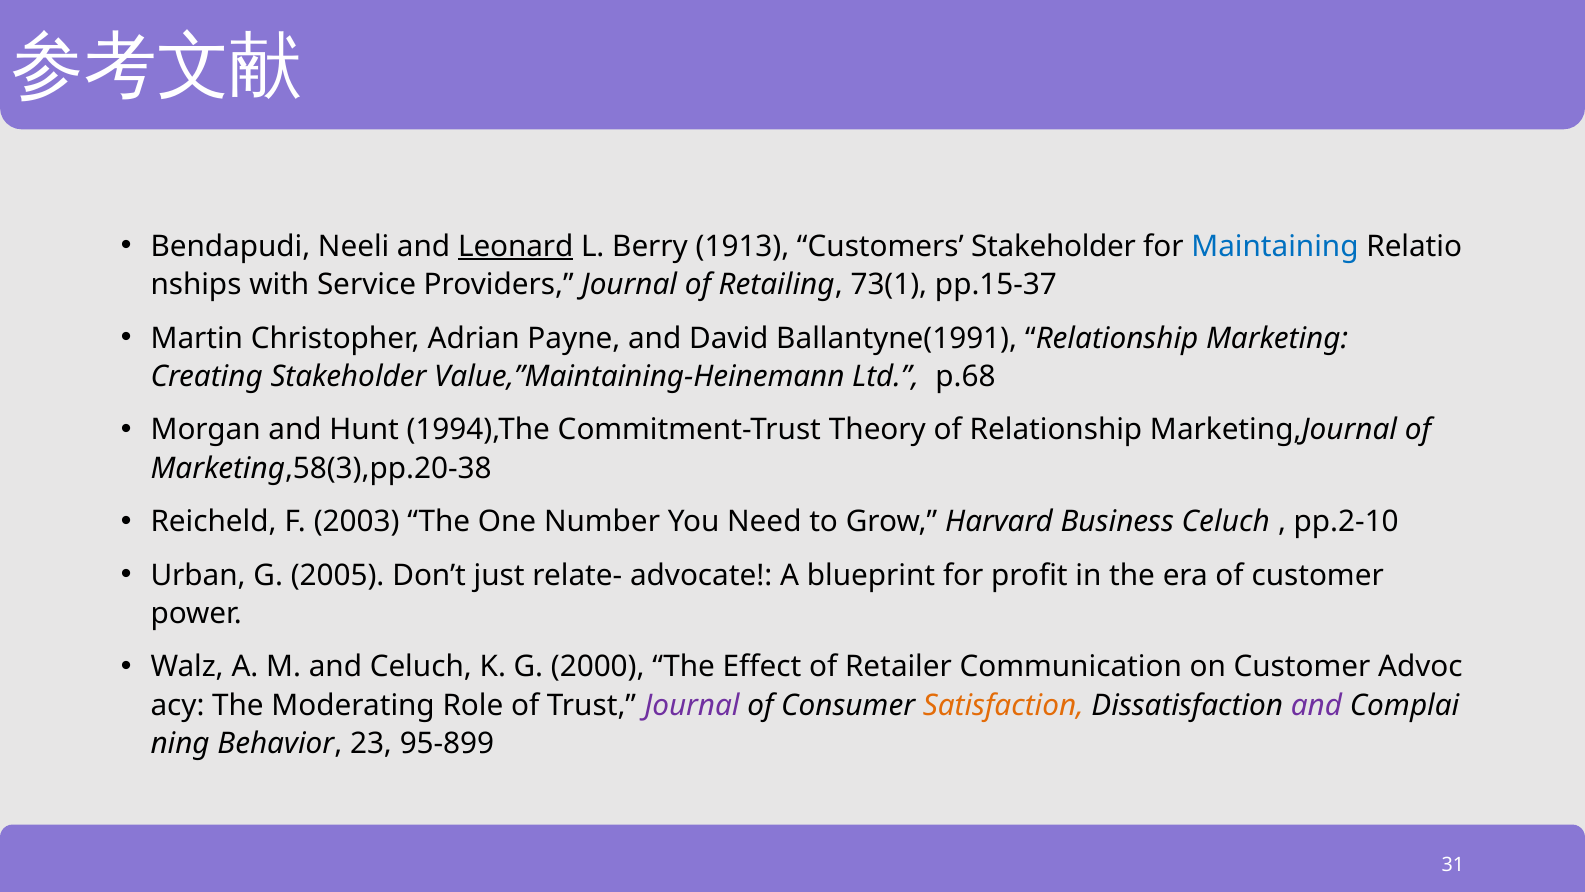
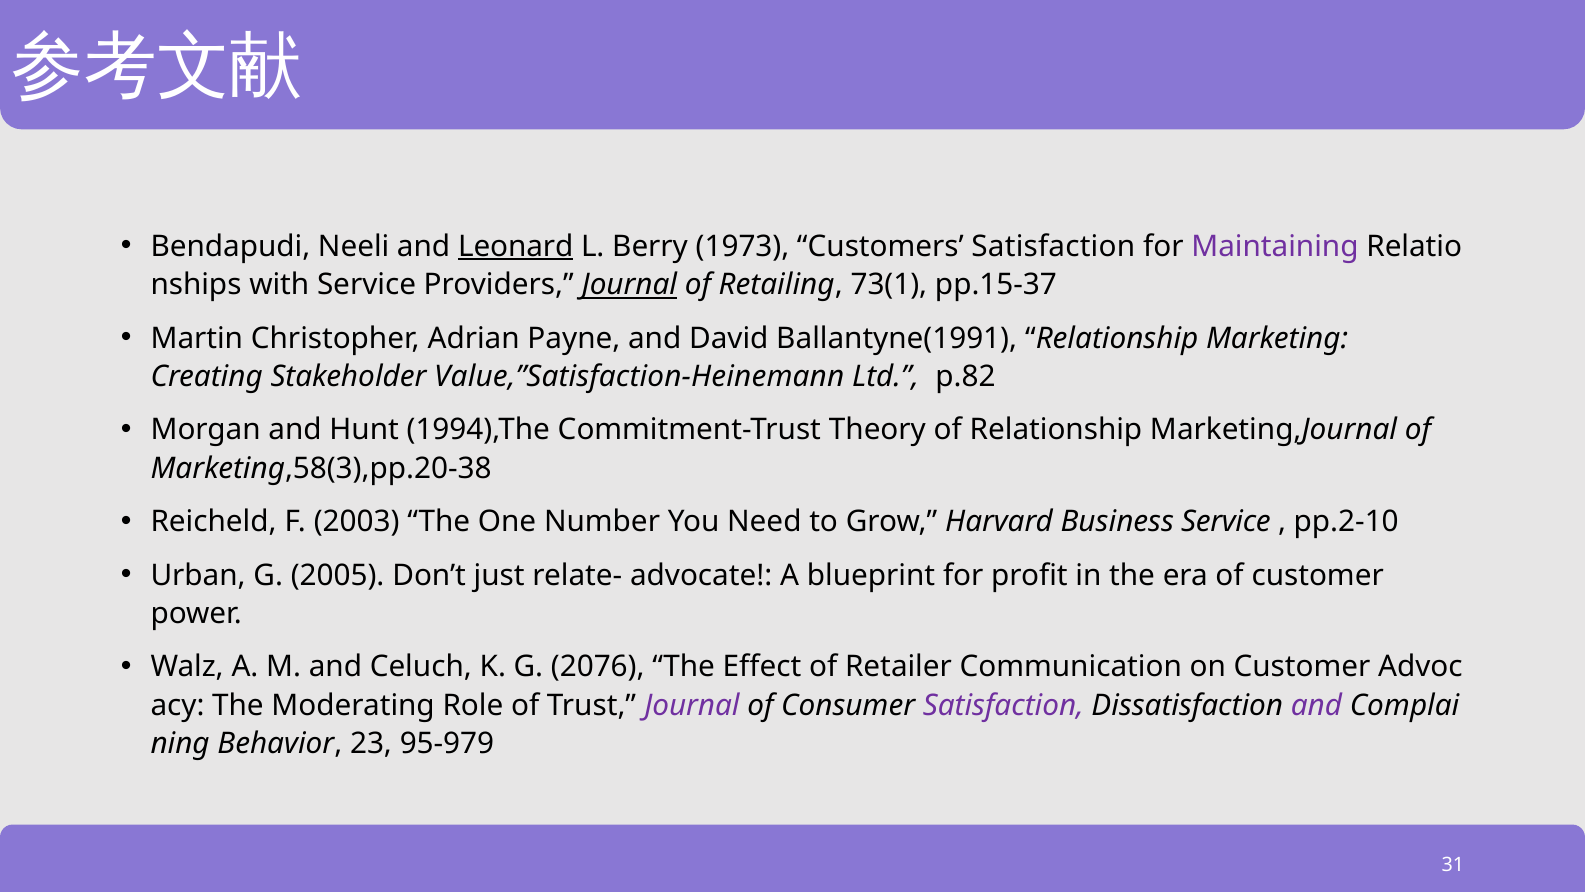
1913: 1913 -> 1973
Customers Stakeholder: Stakeholder -> Satisfaction
Maintaining colour: blue -> purple
Journal at (629, 285) underline: none -> present
Value,”Maintaining-Heinemann: Value,”Maintaining-Heinemann -> Value,”Satisfaction-Heinemann
p.68: p.68 -> p.82
Business Celuch: Celuch -> Service
2000: 2000 -> 2076
Satisfaction at (1003, 705) colour: orange -> purple
95-899: 95-899 -> 95-979
